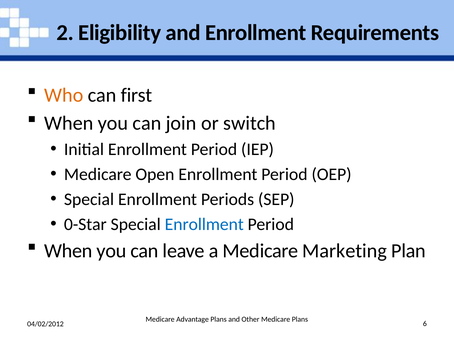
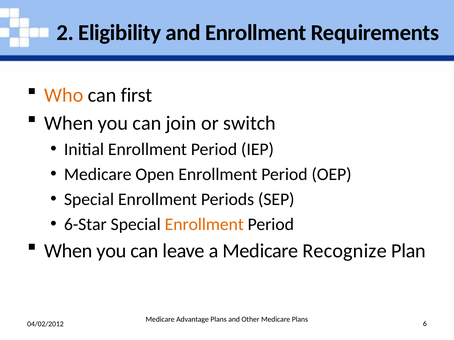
0-Star: 0-Star -> 6-Star
Enrollment at (204, 225) colour: blue -> orange
Marketing: Marketing -> Recognize
